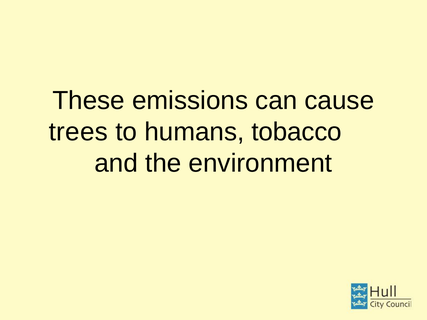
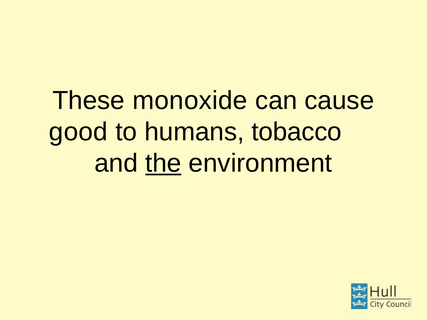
emissions: emissions -> monoxide
trees: trees -> good
the underline: none -> present
